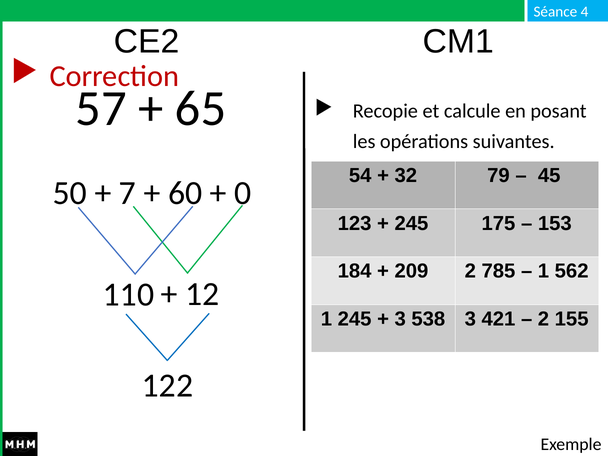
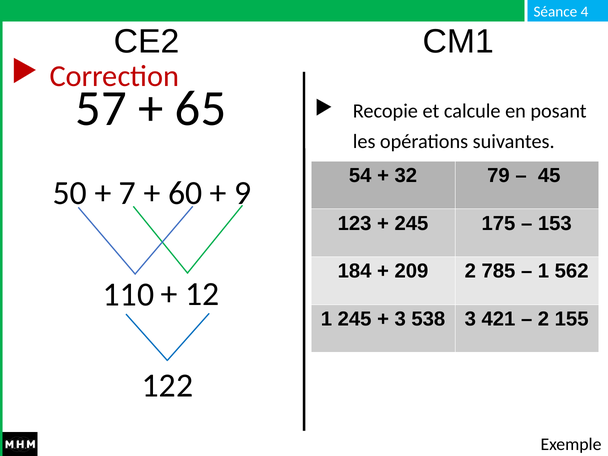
0: 0 -> 9
